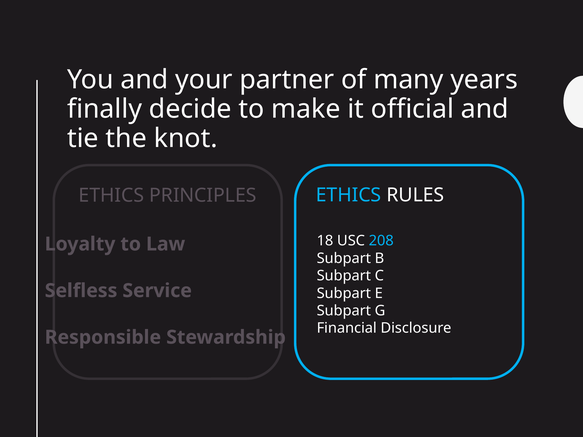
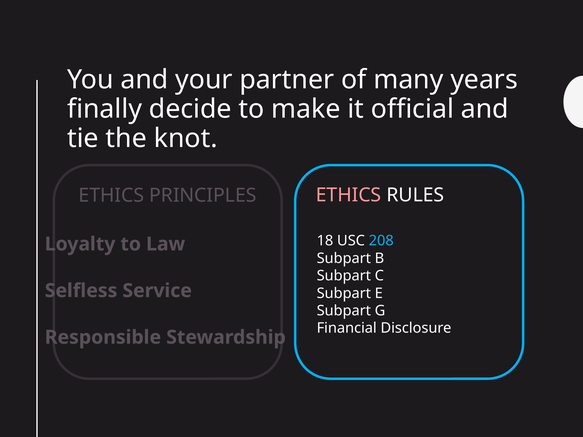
ETHICS at (349, 195) colour: light blue -> pink
